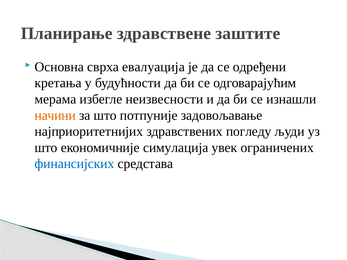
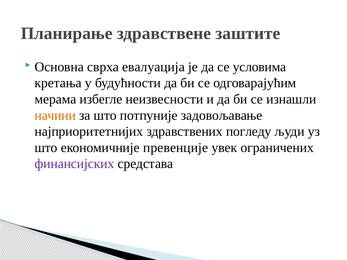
одређени: одређени -> условима
симулација: симулација -> превенције
финансијских colour: blue -> purple
